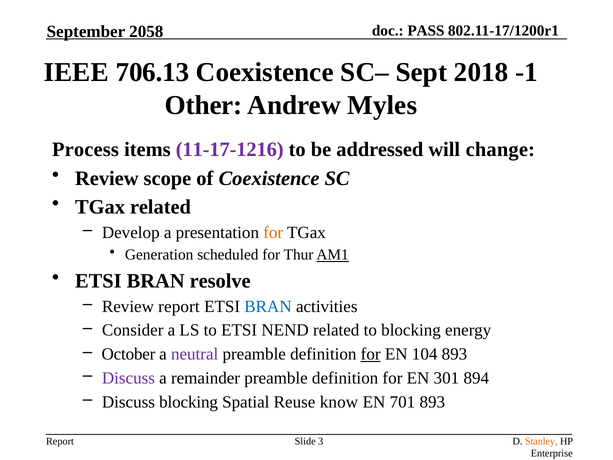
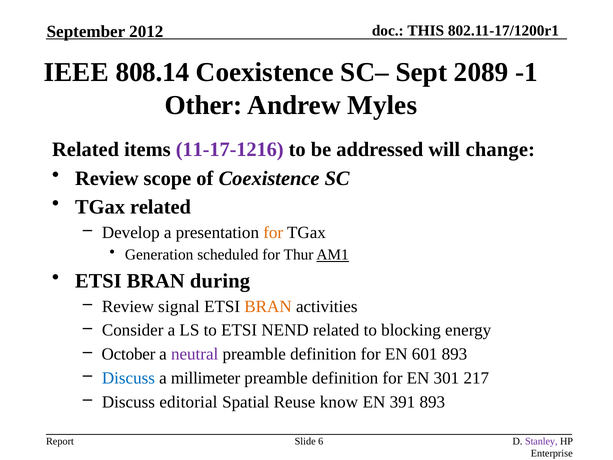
PASS: PASS -> THIS
2058: 2058 -> 2012
706.13: 706.13 -> 808.14
2018: 2018 -> 2089
Process at (85, 150): Process -> Related
resolve: resolve -> during
Review report: report -> signal
BRAN at (268, 306) colour: blue -> orange
for at (371, 354) underline: present -> none
104: 104 -> 601
Discuss at (128, 378) colour: purple -> blue
remainder: remainder -> millimeter
894: 894 -> 217
Discuss blocking: blocking -> editorial
701: 701 -> 391
3: 3 -> 6
Stanley colour: orange -> purple
